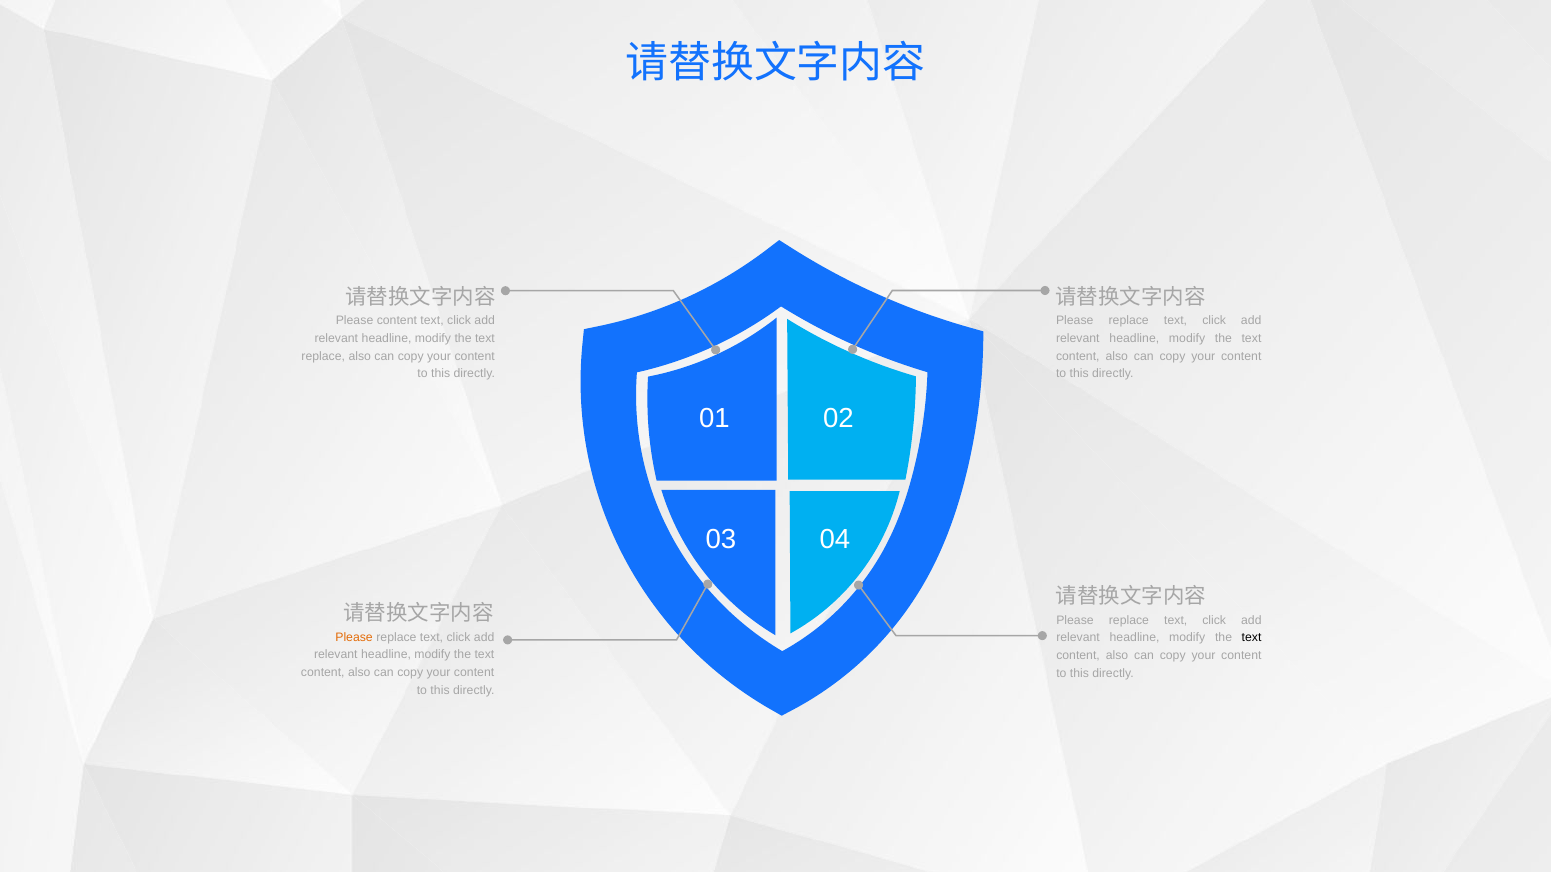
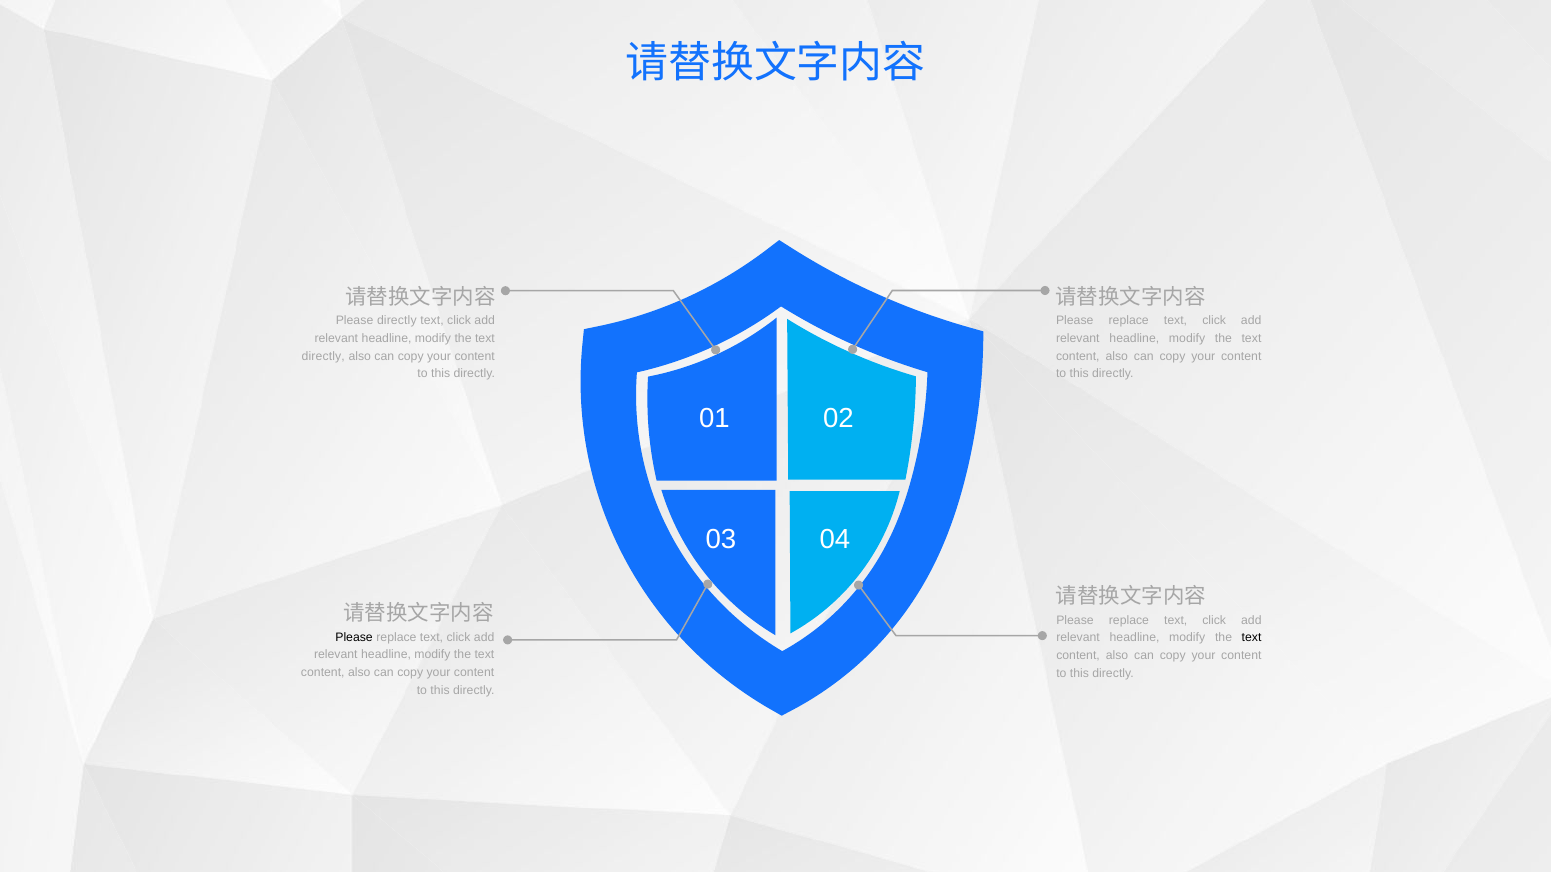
Please content: content -> directly
replace at (323, 356): replace -> directly
Please at (354, 638) colour: orange -> black
